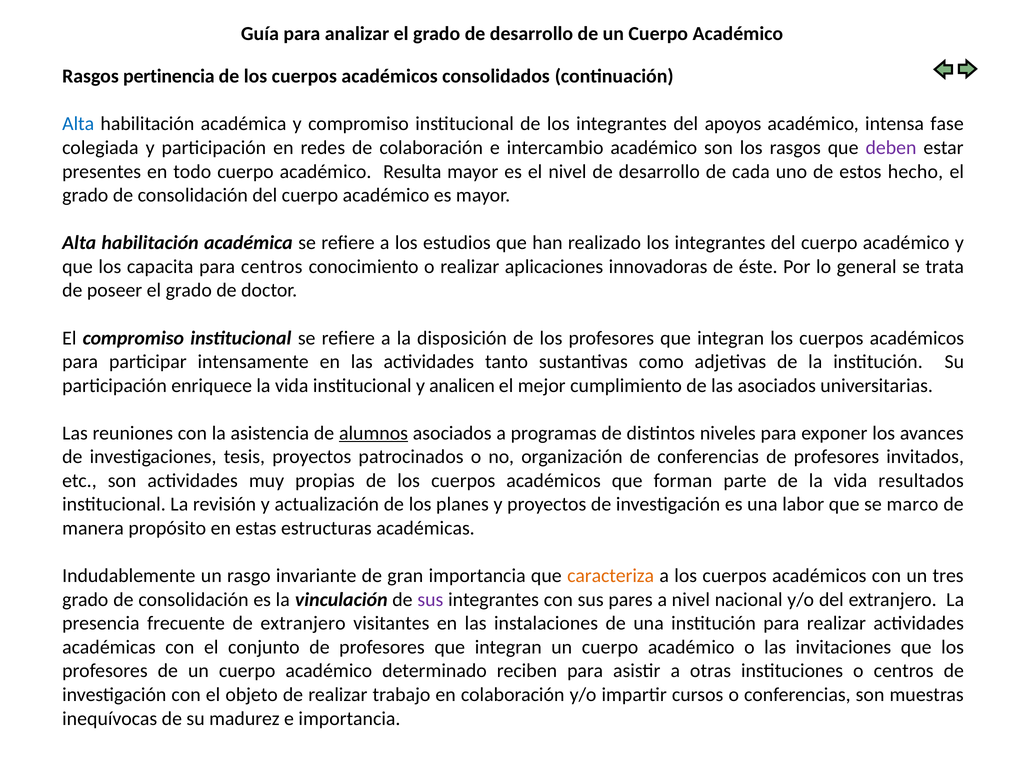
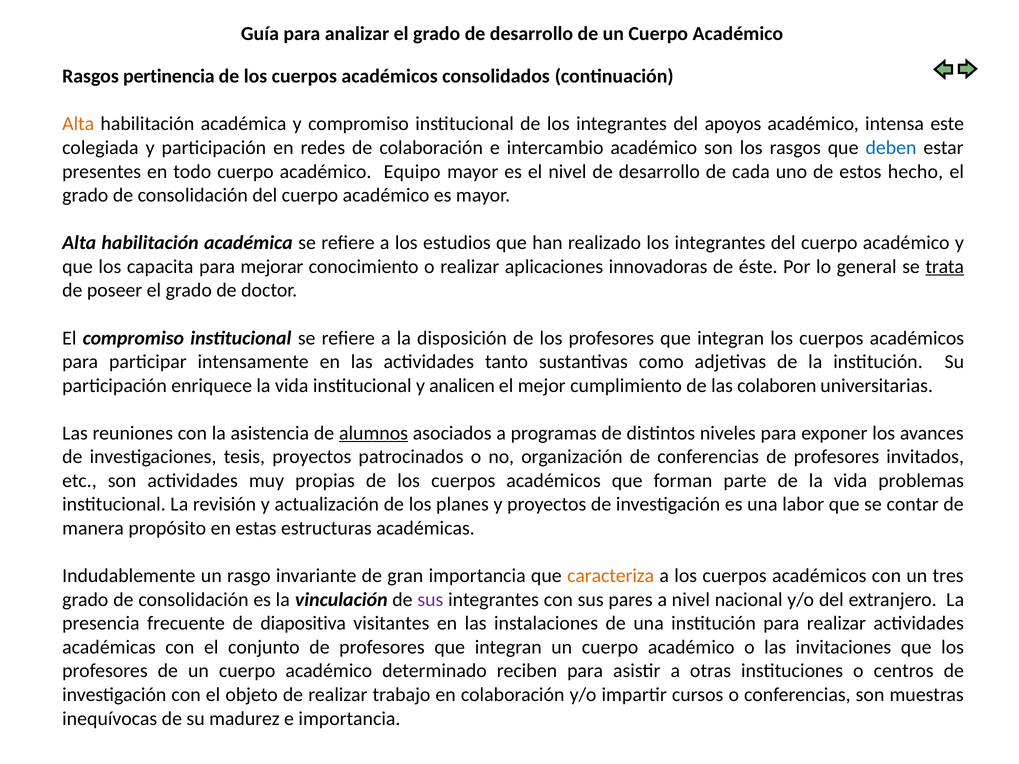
Alta at (78, 124) colour: blue -> orange
fase: fase -> este
deben colour: purple -> blue
Resulta: Resulta -> Equipo
para centros: centros -> mejorar
trata underline: none -> present
las asociados: asociados -> colaboren
resultados: resultados -> problemas
marco: marco -> contar
de extranjero: extranjero -> diapositiva
